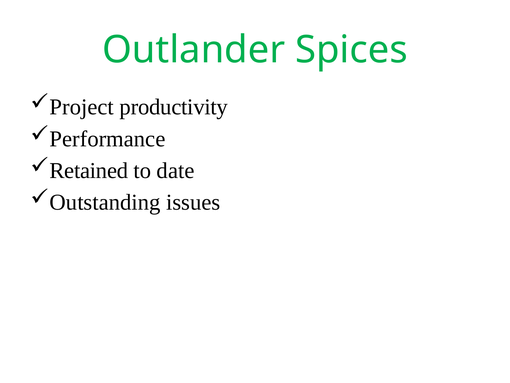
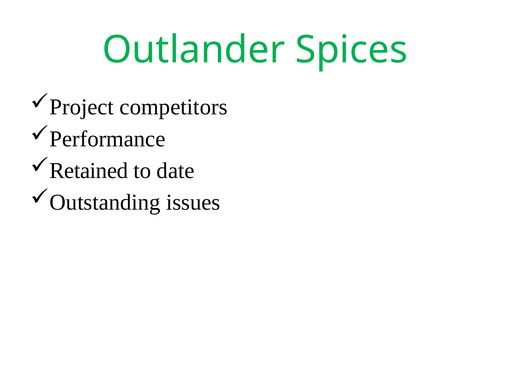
productivity: productivity -> competitors
